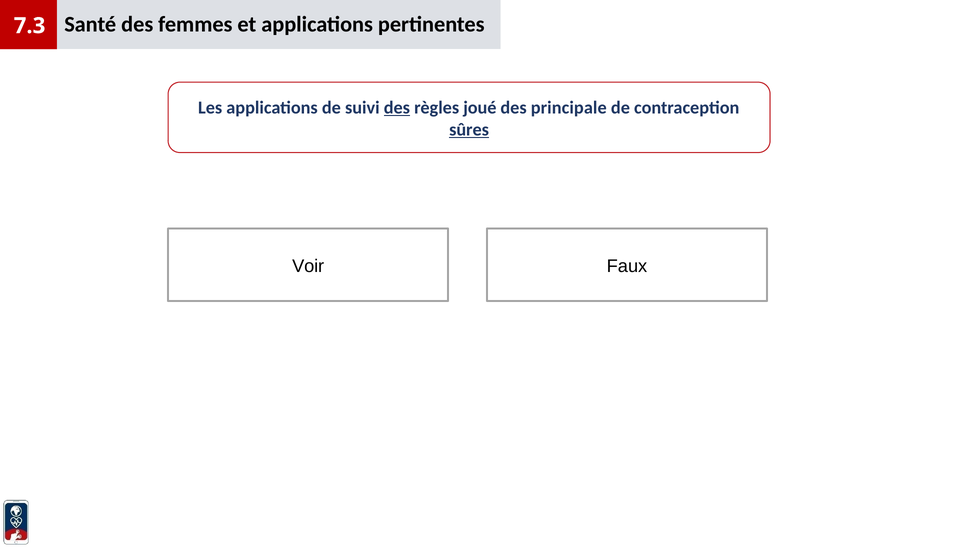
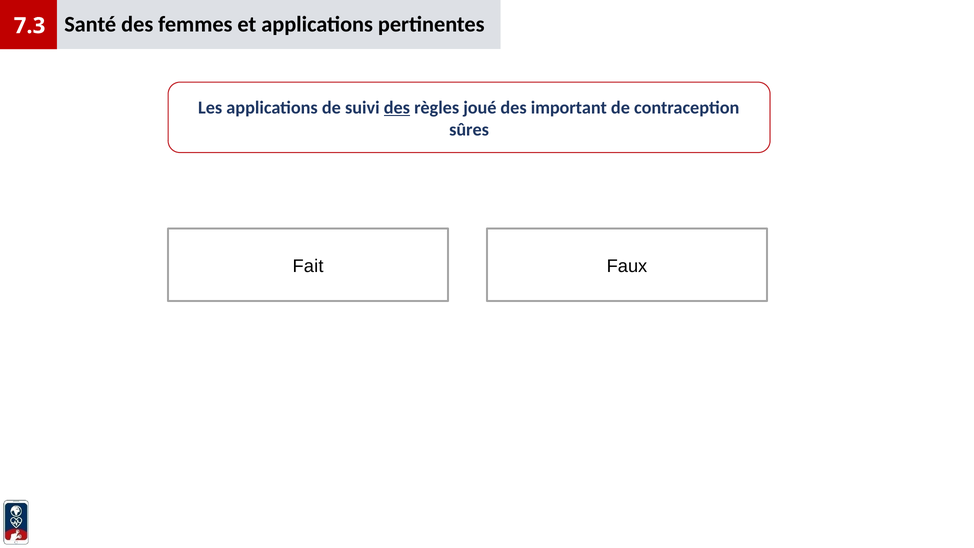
principale: principale -> important
sûres underline: present -> none
Voir: Voir -> Fait
